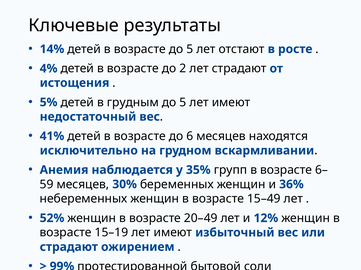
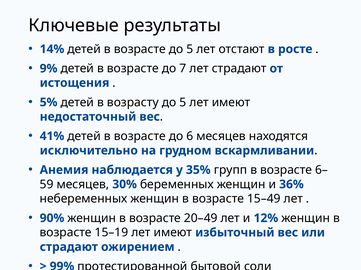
4%: 4% -> 9%
2: 2 -> 7
грудным: грудным -> возрасту
52%: 52% -> 90%
